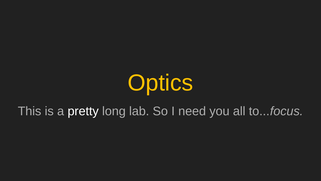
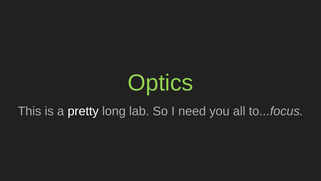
Optics colour: yellow -> light green
